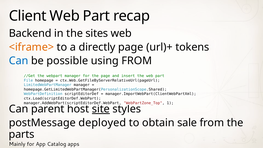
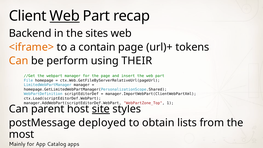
Web at (65, 16) underline: none -> present
directly: directly -> contain
Can at (19, 61) colour: blue -> orange
possible: possible -> perform
using FROM: FROM -> THEIR
sale: sale -> lists
parts: parts -> most
